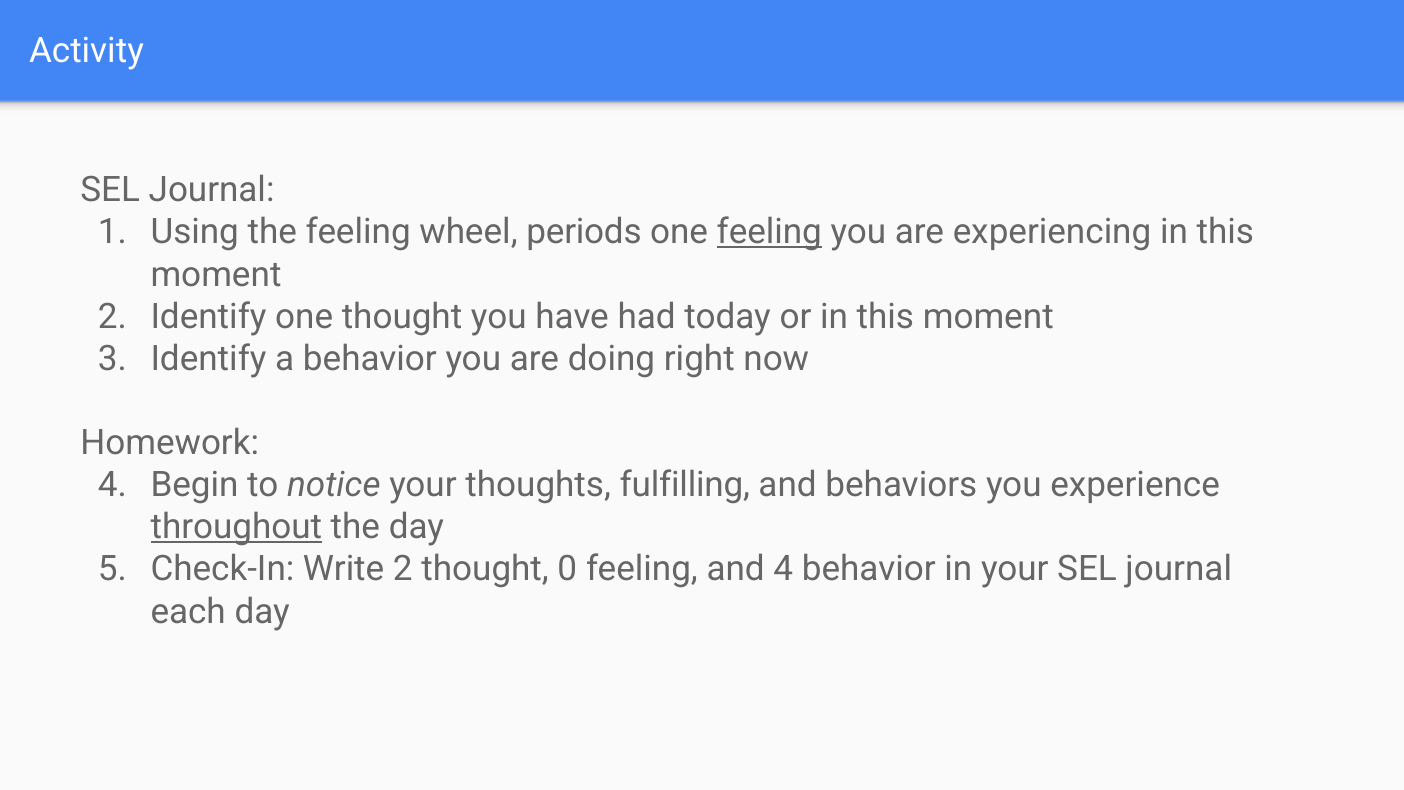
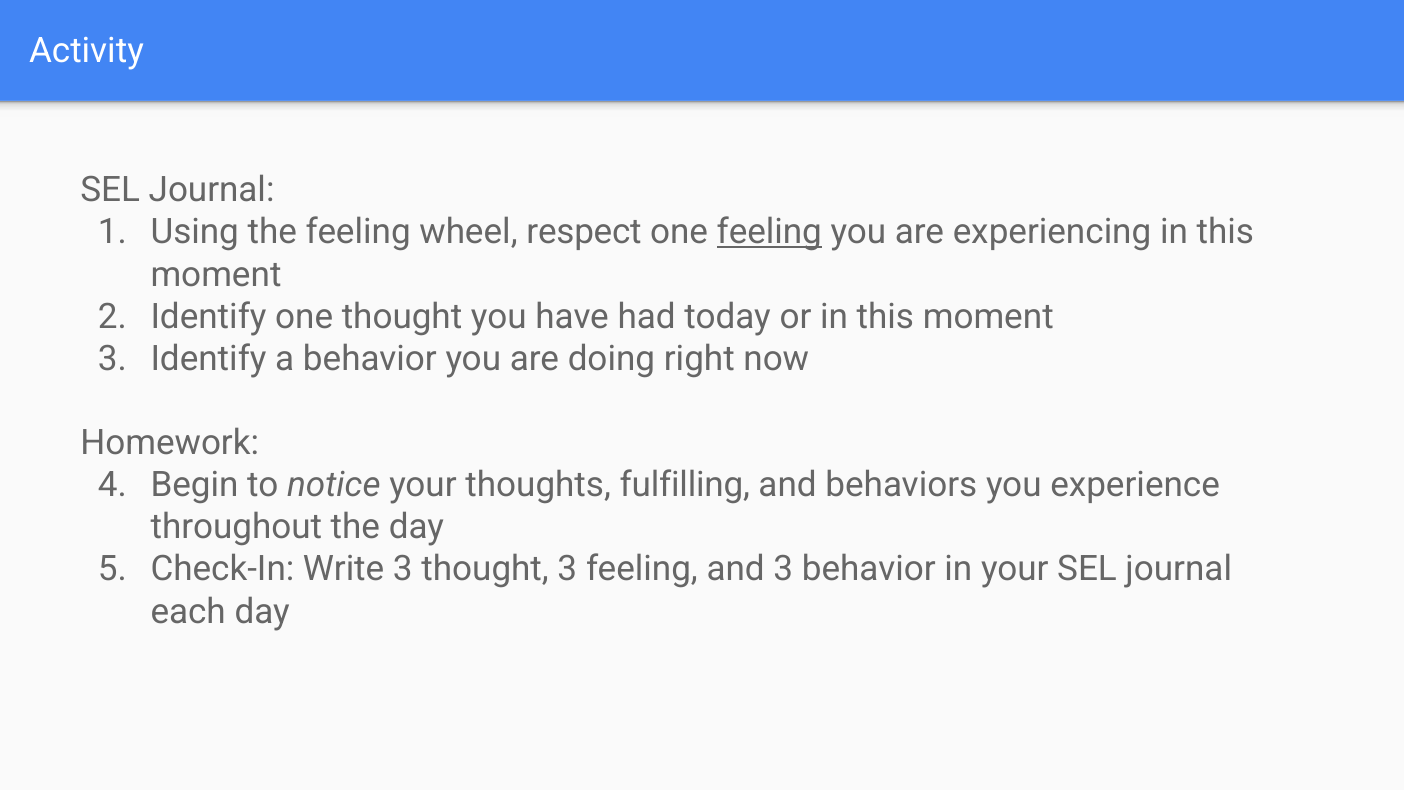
periods: periods -> respect
throughout underline: present -> none
Write 2: 2 -> 3
thought 0: 0 -> 3
and 4: 4 -> 3
